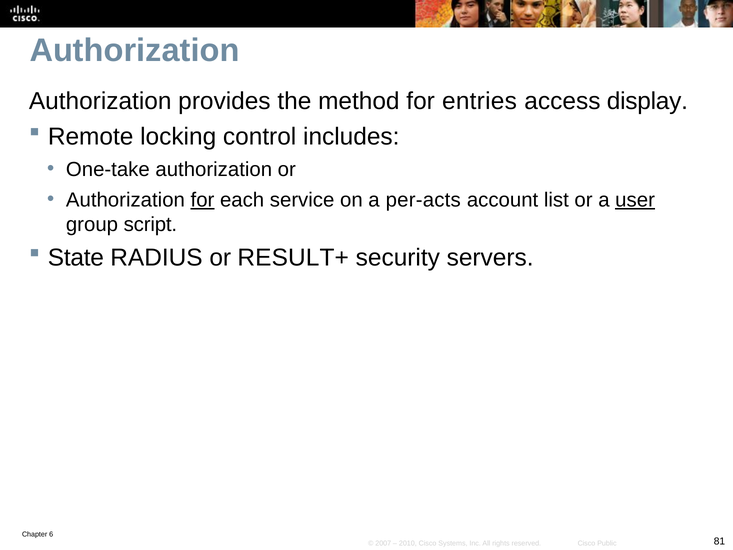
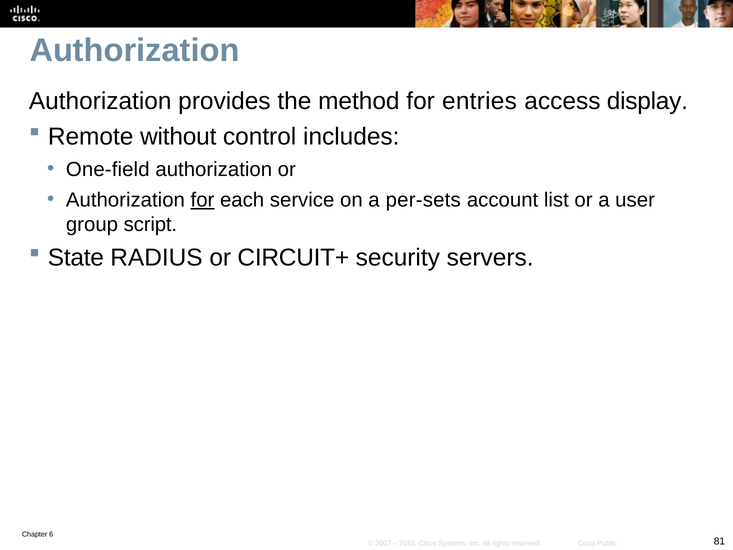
locking: locking -> without
One-take: One-take -> One-field
per-acts: per-acts -> per-sets
user underline: present -> none
RESULT+: RESULT+ -> CIRCUIT+
